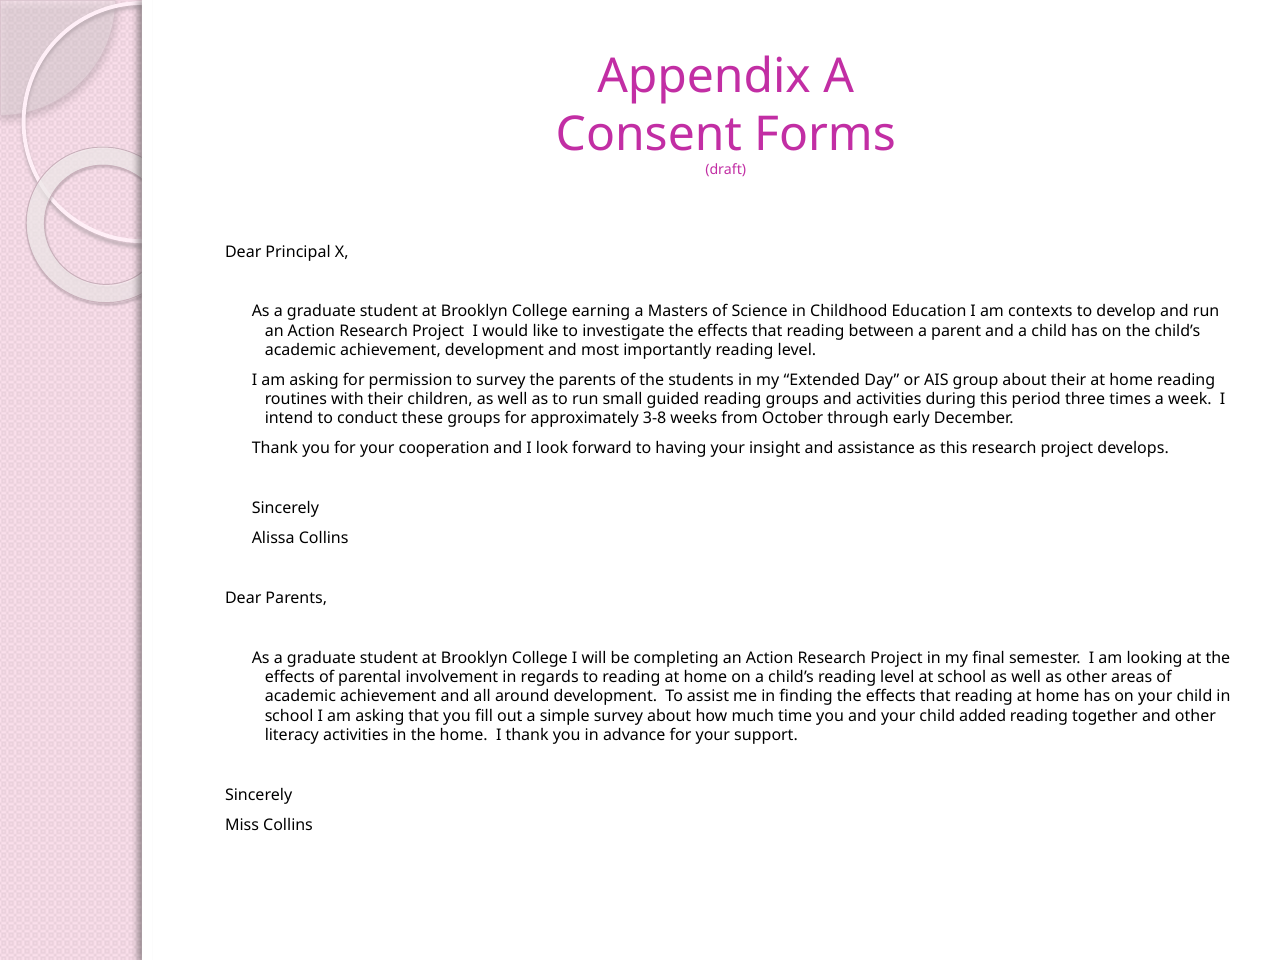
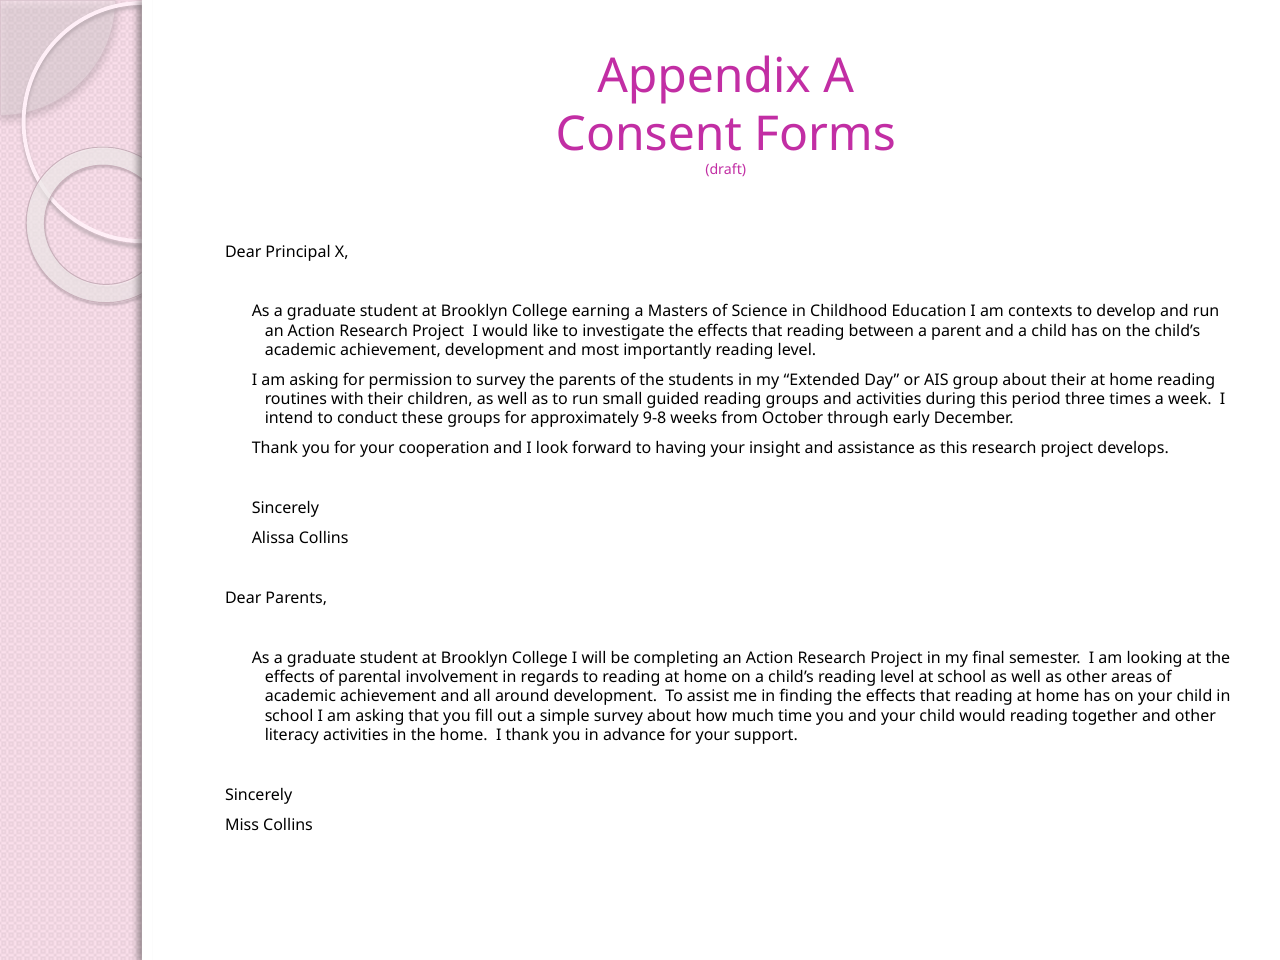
3-8: 3-8 -> 9-8
child added: added -> would
